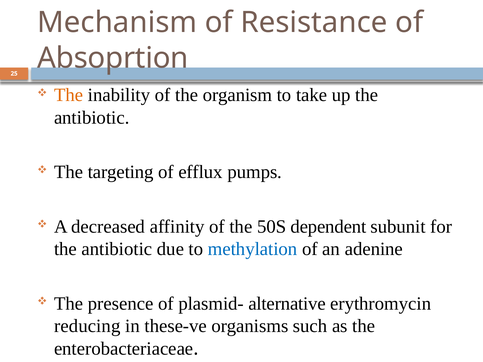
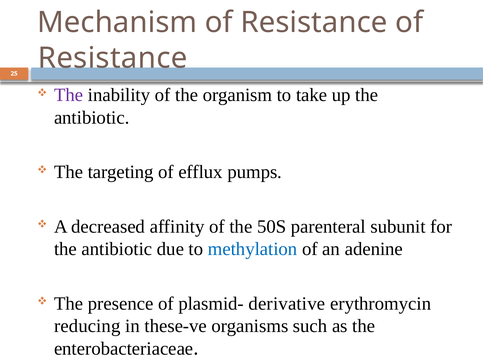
Absoprtion at (113, 58): Absoprtion -> Resistance
The at (69, 95) colour: orange -> purple
dependent: dependent -> parenteral
alternative: alternative -> derivative
